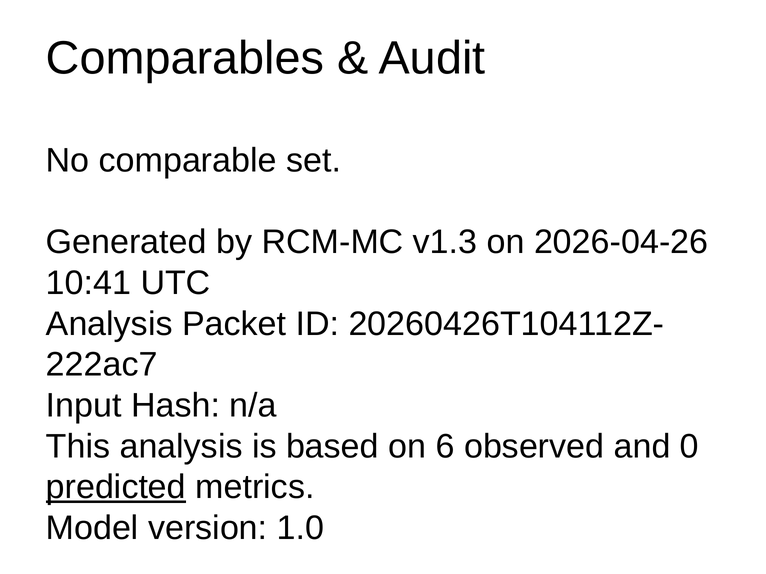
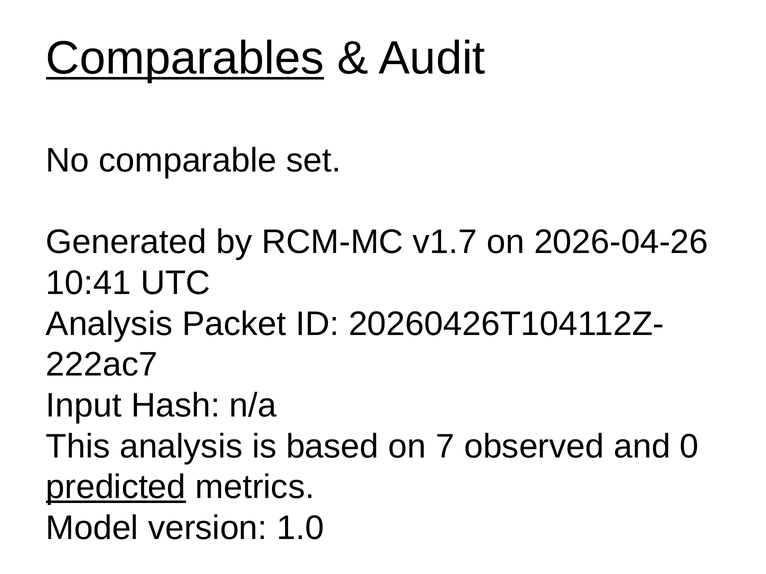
Comparables underline: none -> present
v1.3: v1.3 -> v1.7
6: 6 -> 7
